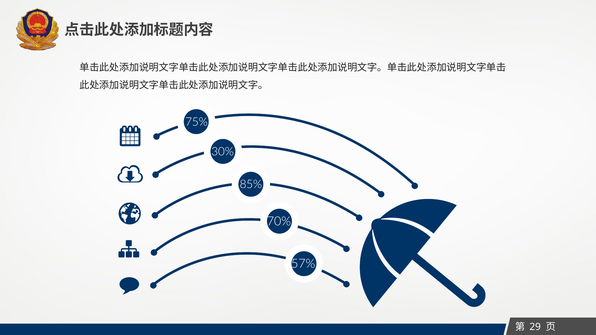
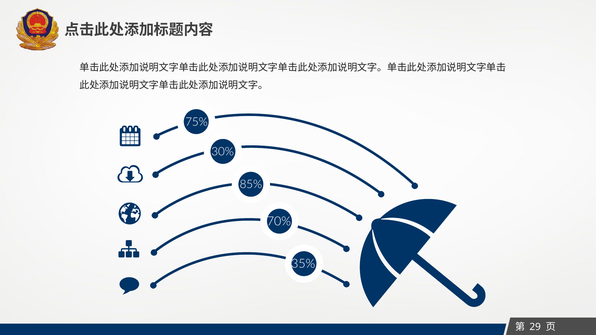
57%: 57% -> 35%
